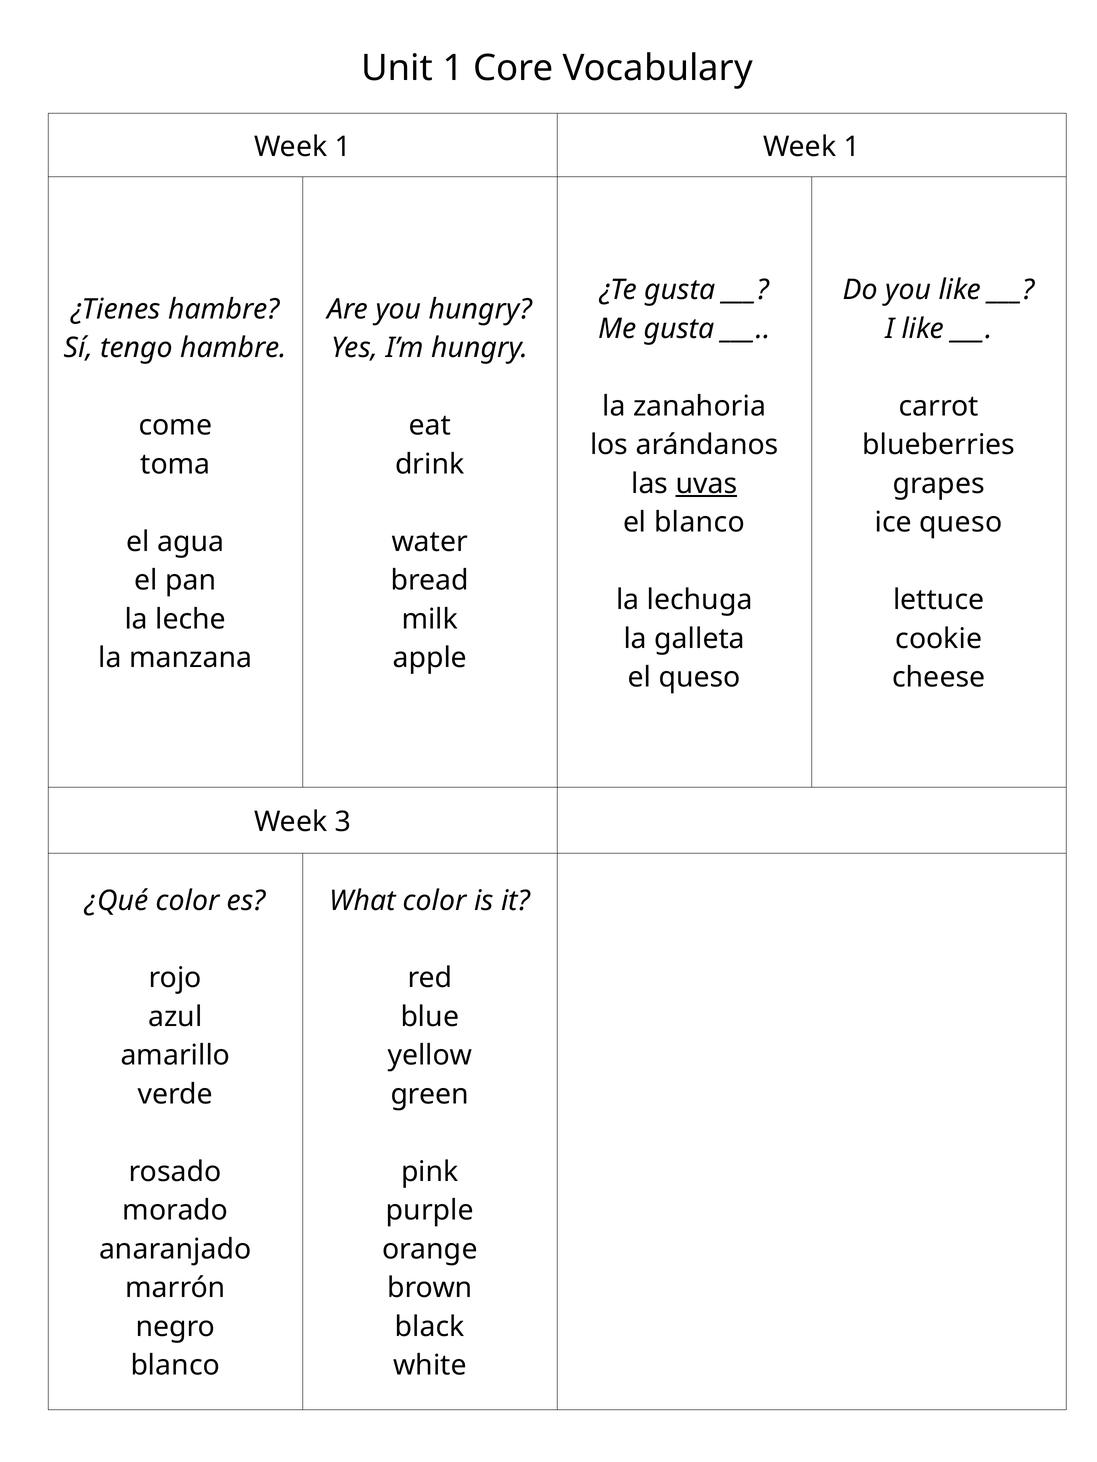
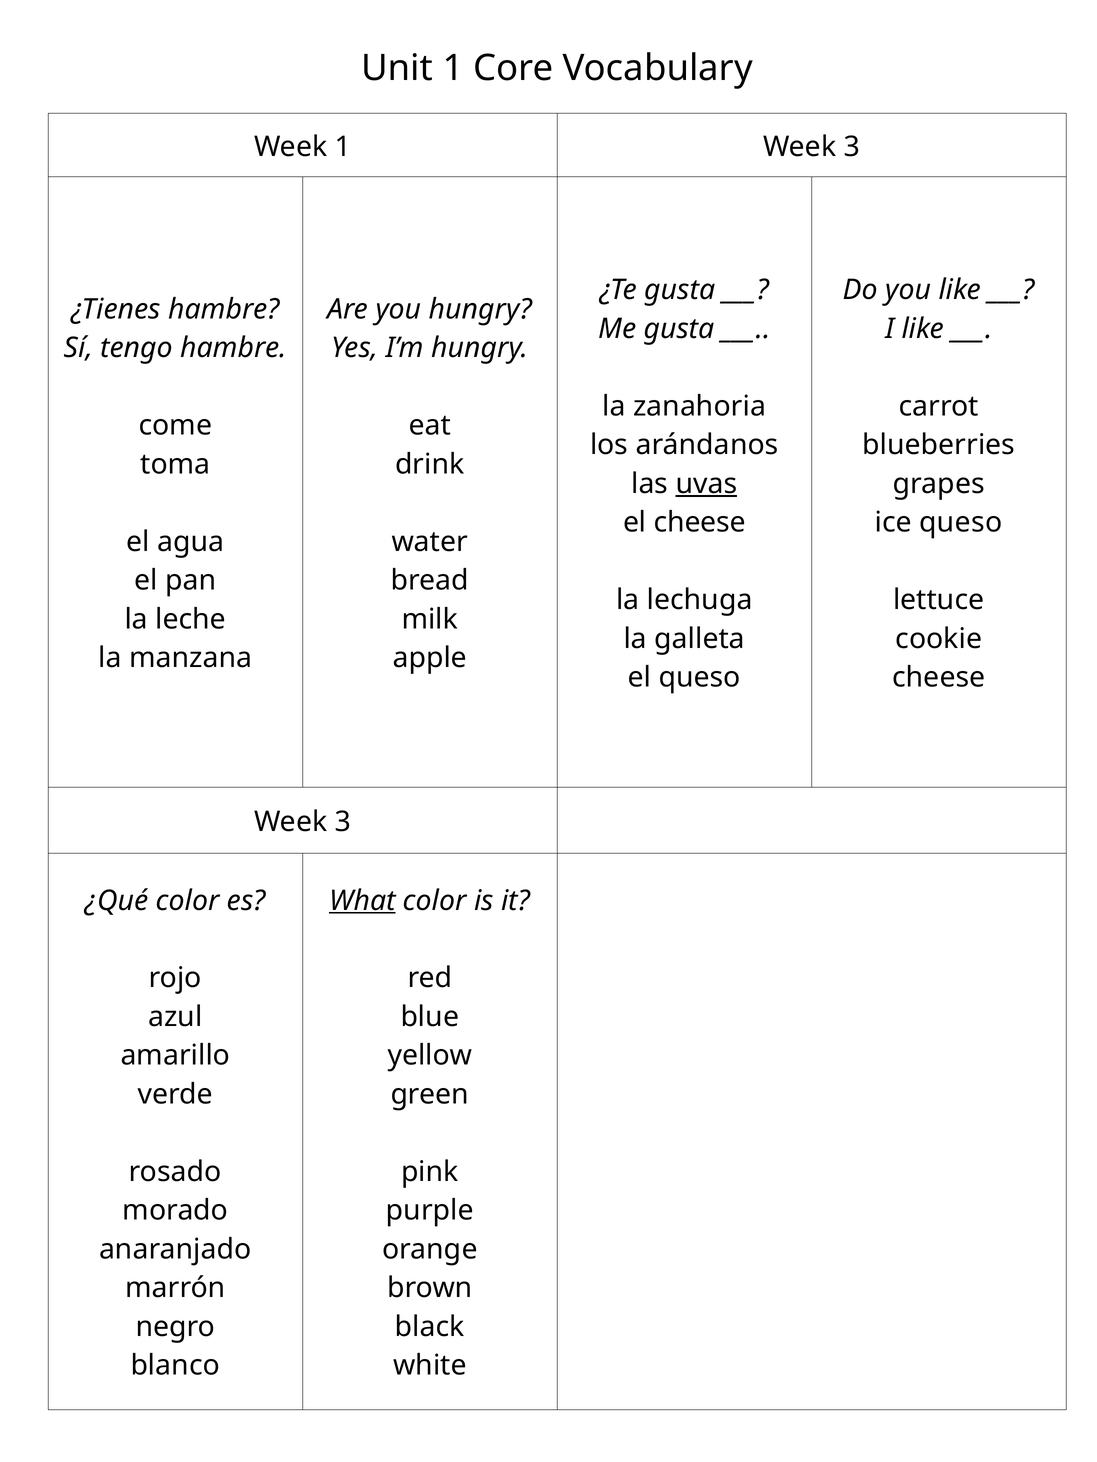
1 Week 1: 1 -> 3
el blanco: blanco -> cheese
What underline: none -> present
